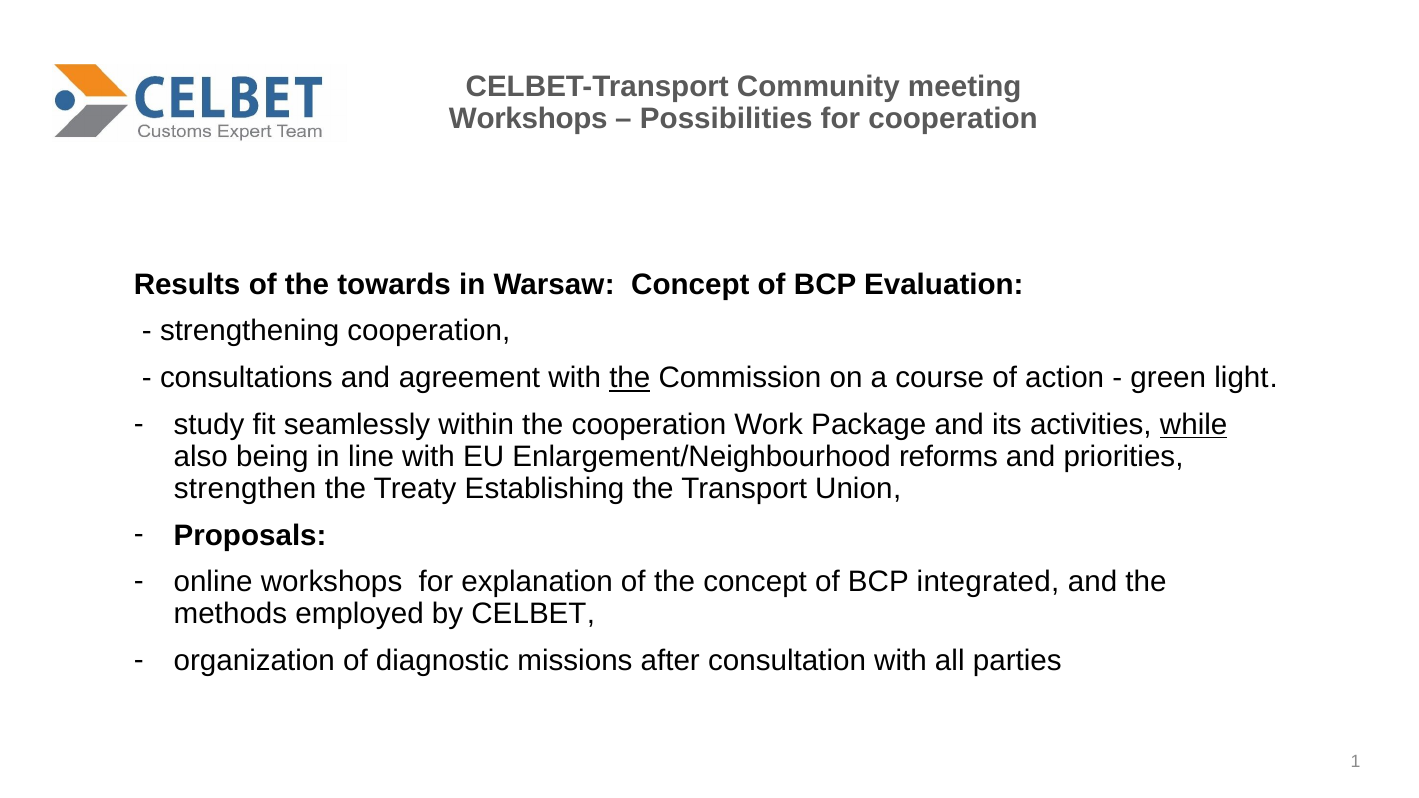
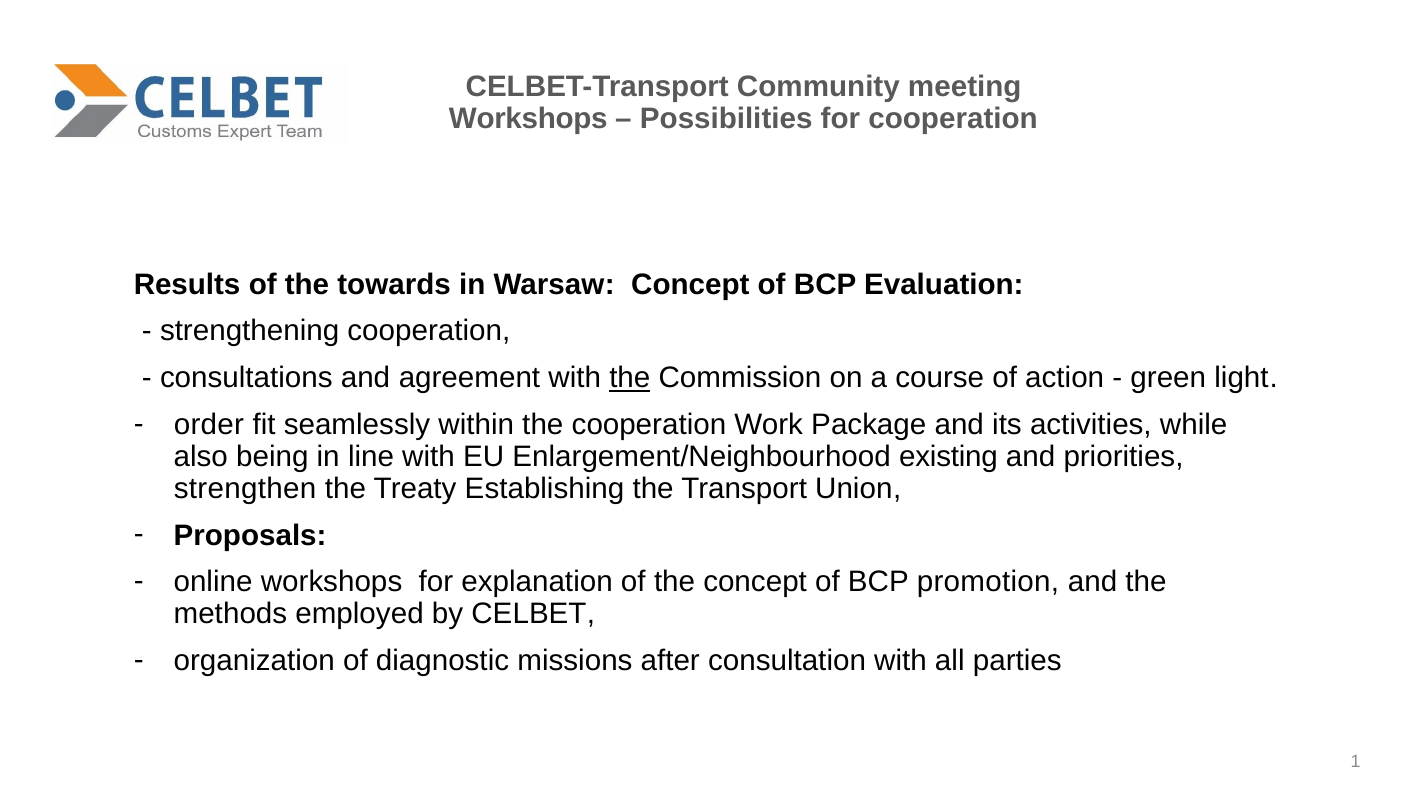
study: study -> order
while underline: present -> none
reforms: reforms -> existing
integrated: integrated -> promotion
